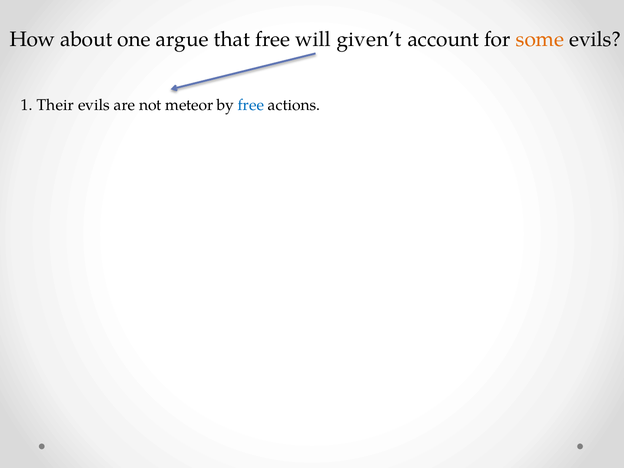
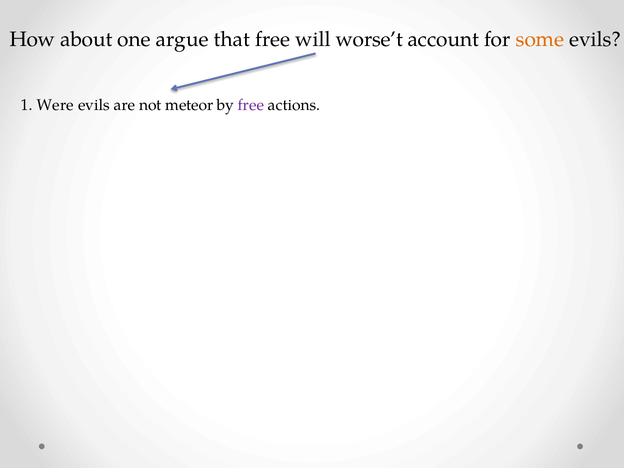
given’t: given’t -> worse’t
Their: Their -> Were
free at (251, 105) colour: blue -> purple
